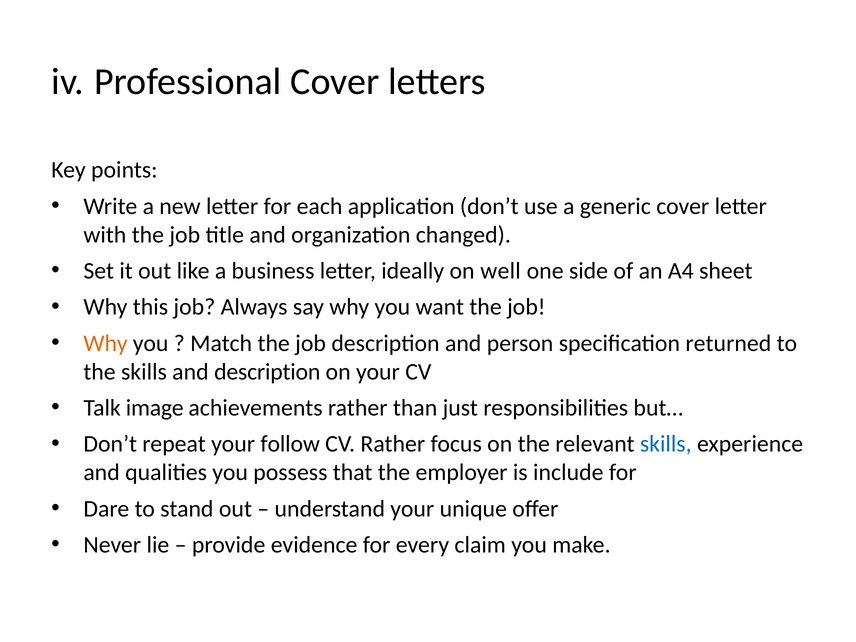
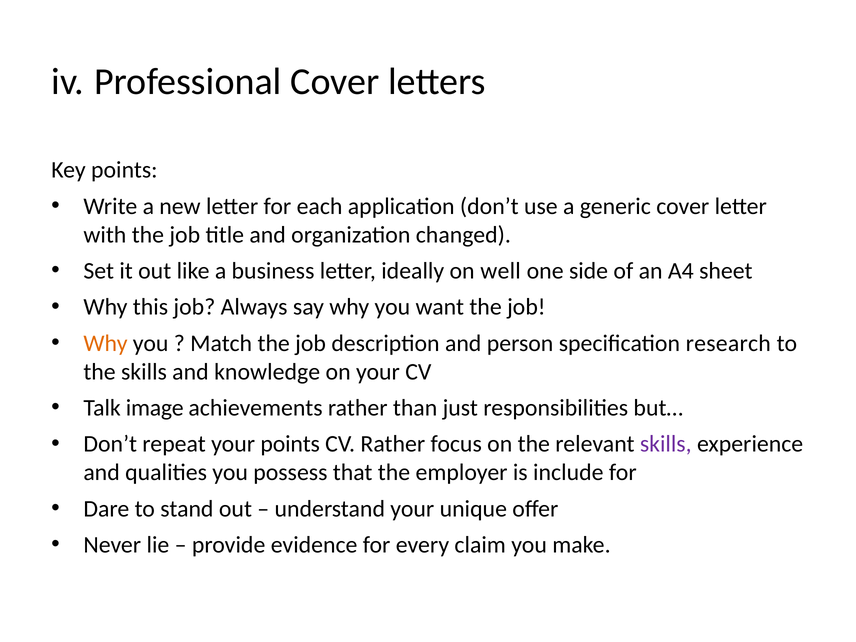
returned: returned -> research
and description: description -> knowledge
your follow: follow -> points
skills at (666, 444) colour: blue -> purple
